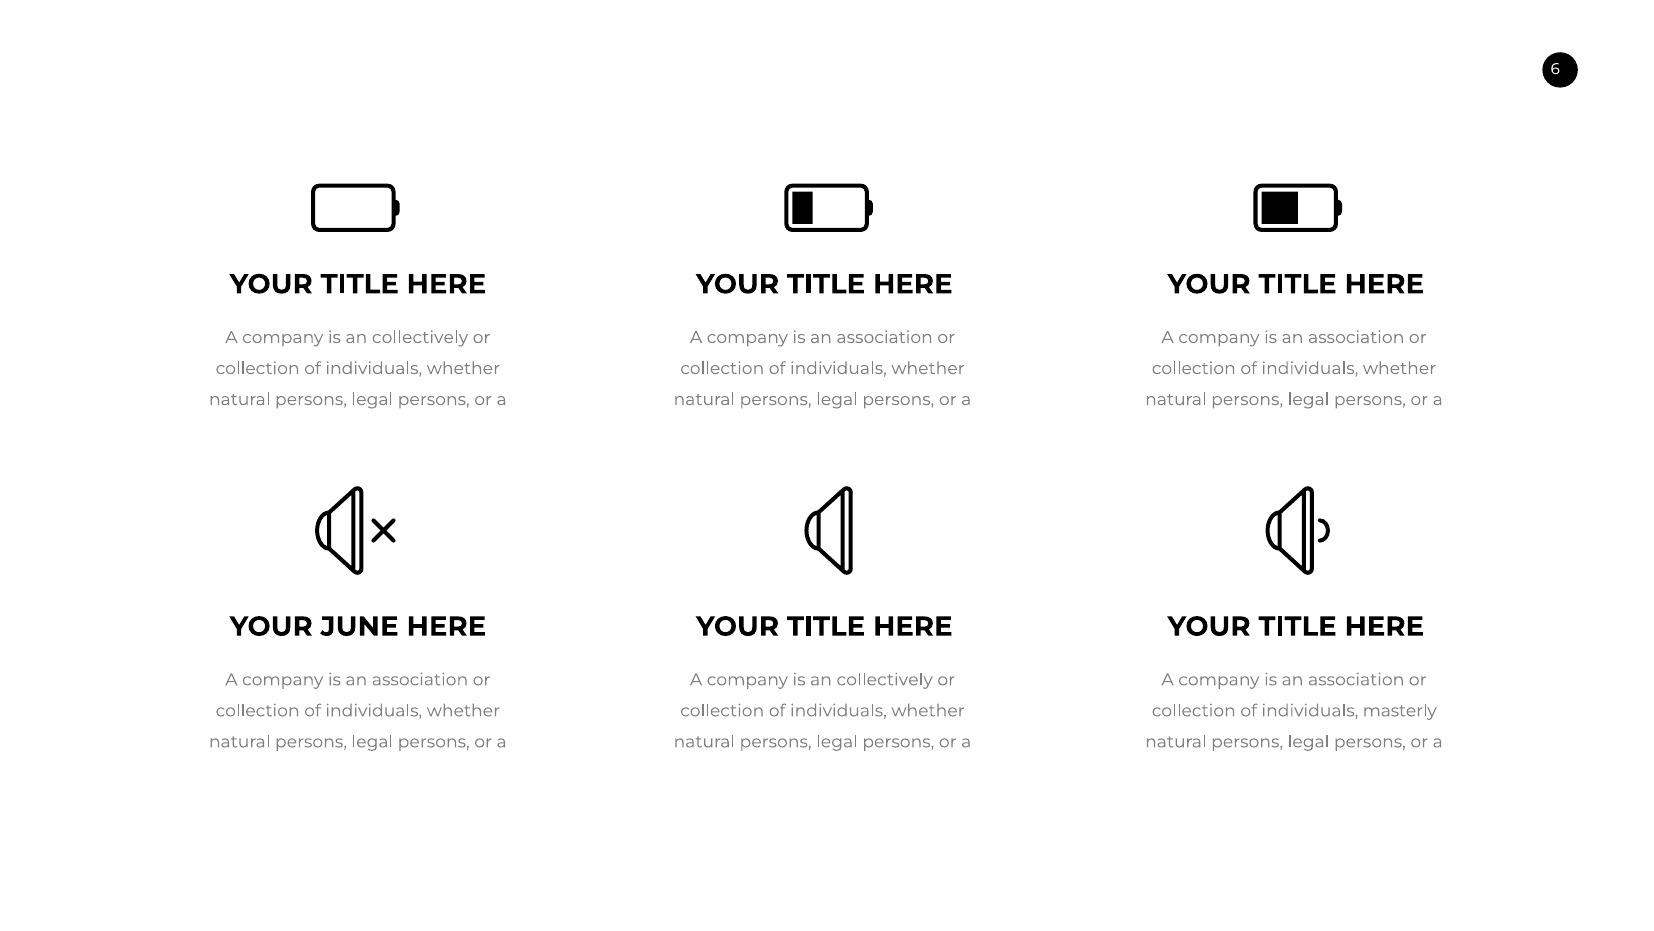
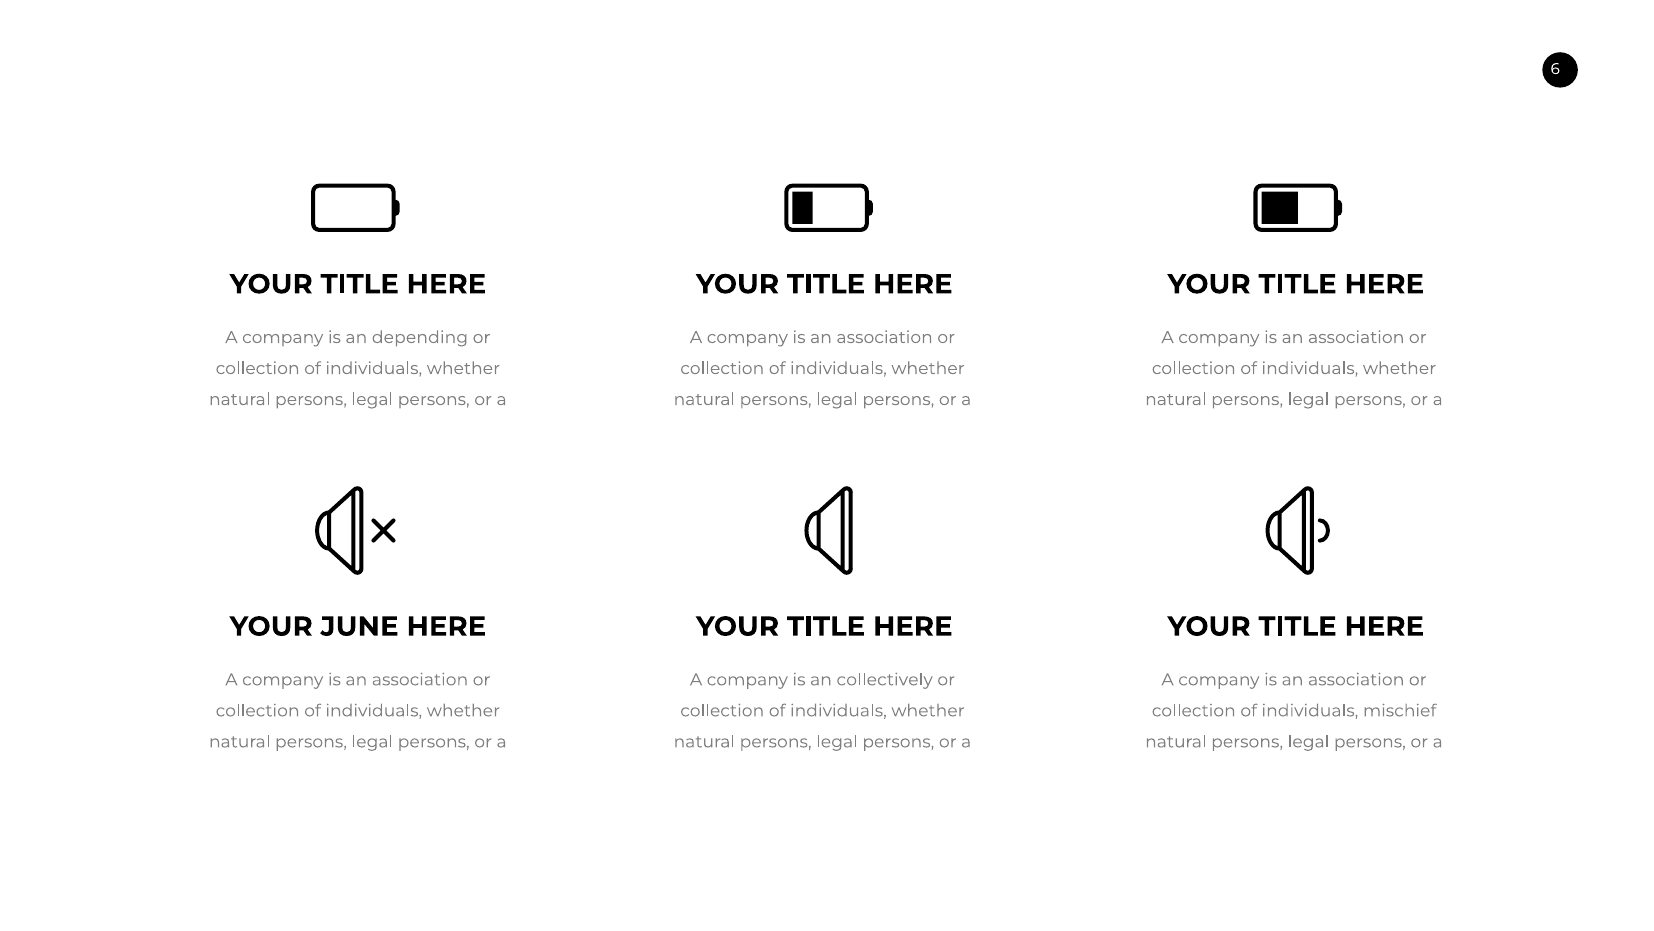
collectively at (420, 337): collectively -> depending
masterly: masterly -> mischief
